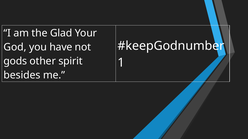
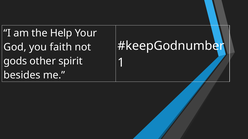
Glad: Glad -> Help
have: have -> faith
